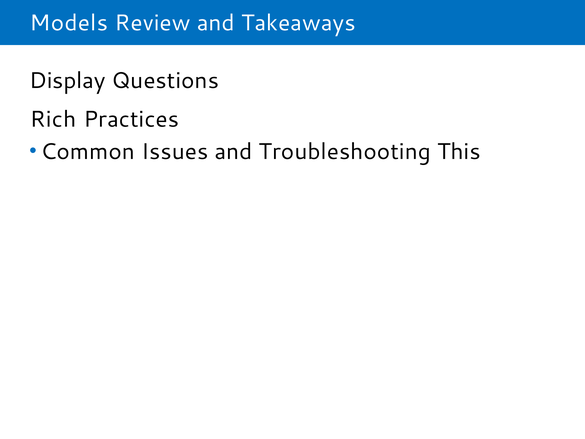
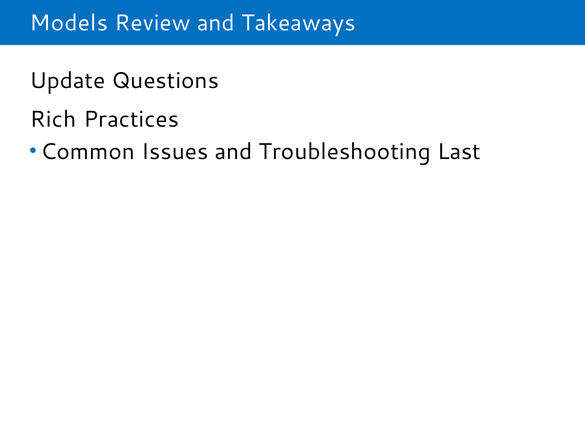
Display: Display -> Update
This: This -> Last
